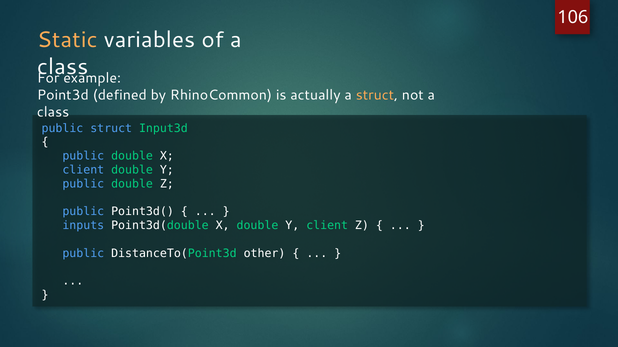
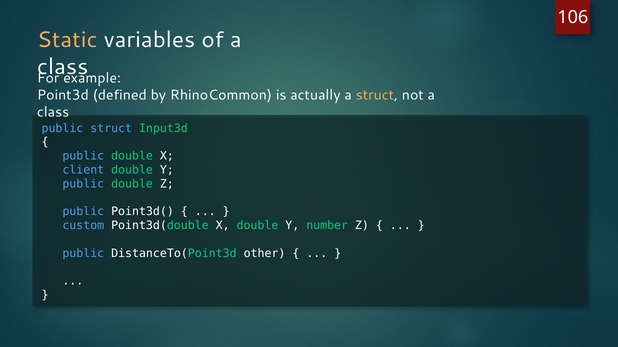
inputs: inputs -> custom
Y client: client -> number
